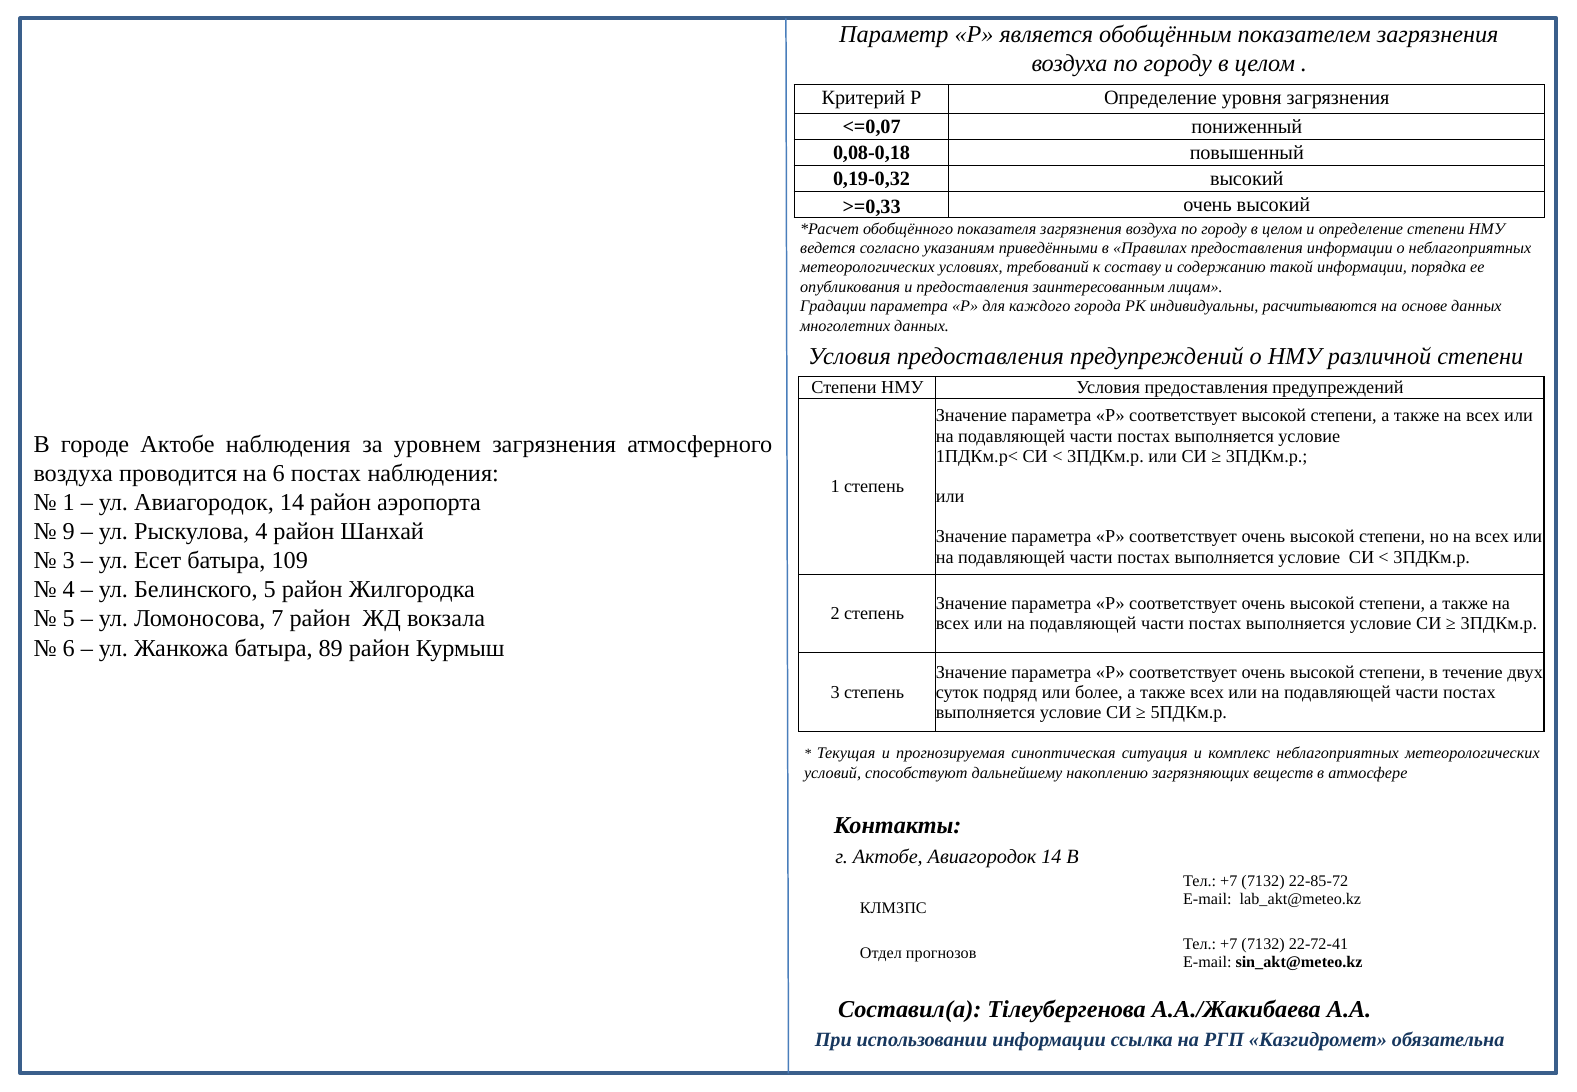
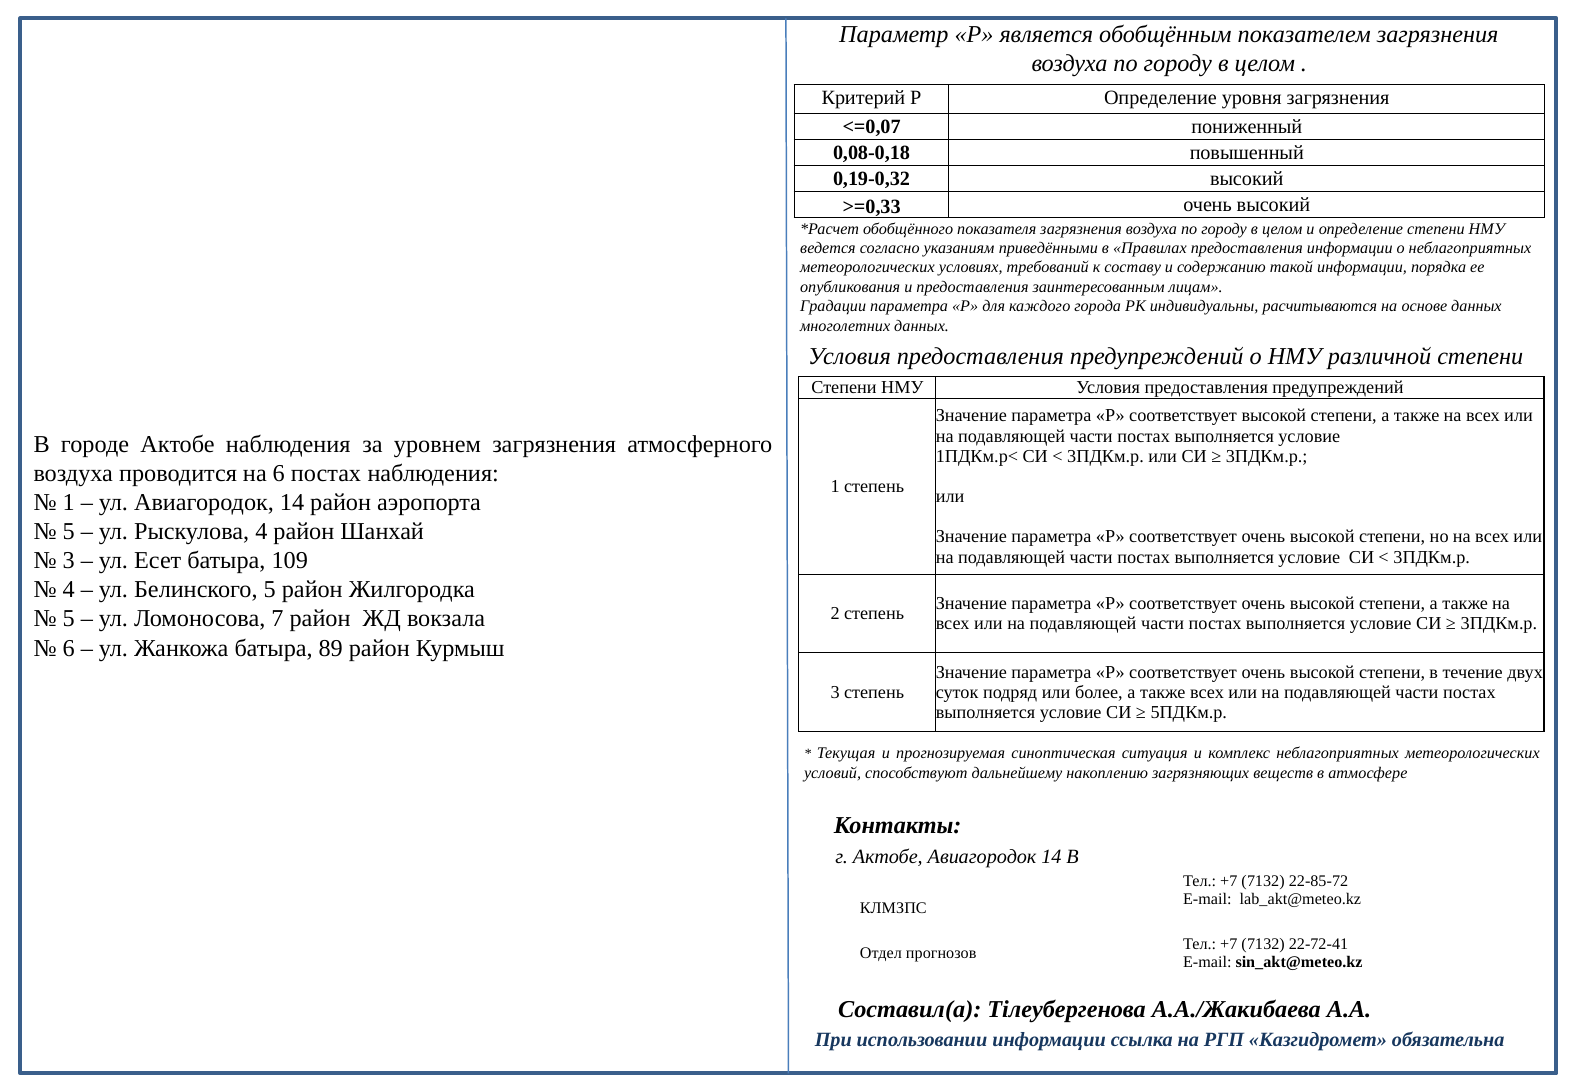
9 at (69, 532): 9 -> 5
